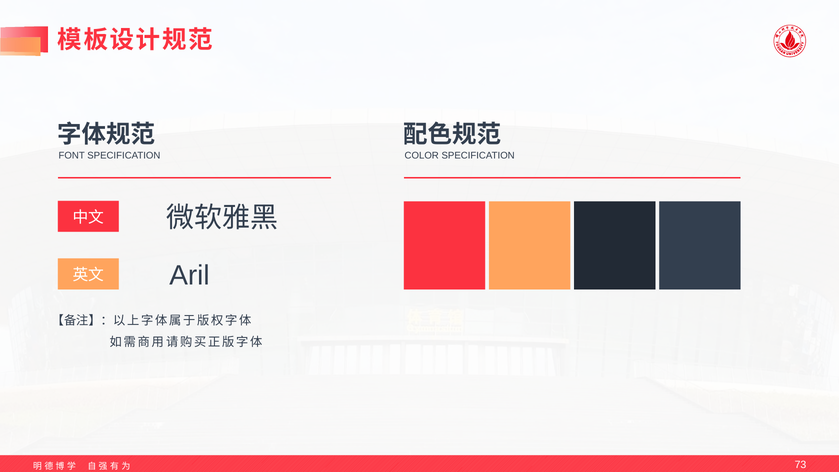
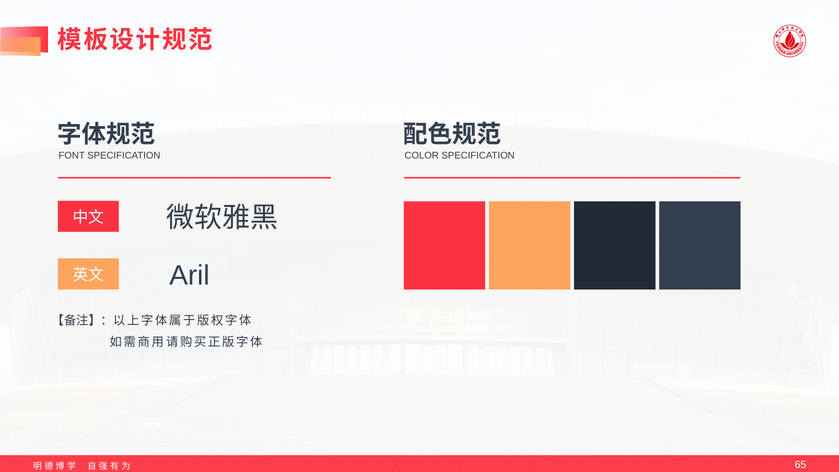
73: 73 -> 65
